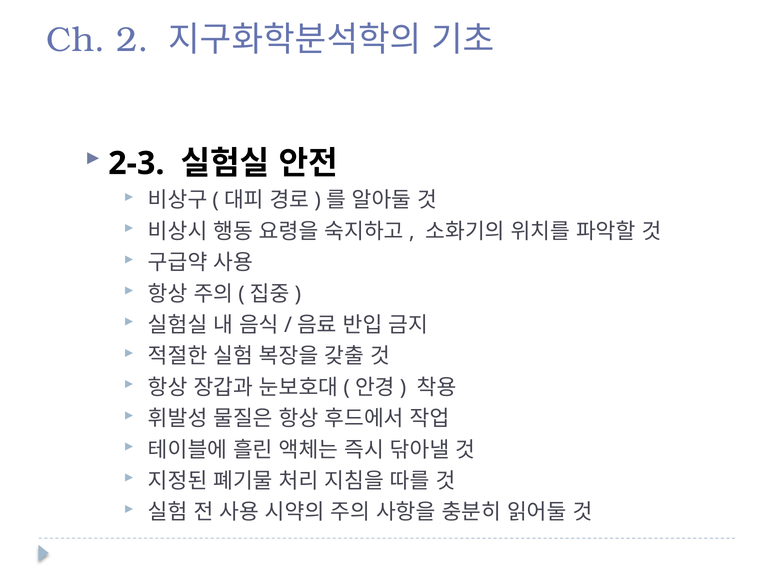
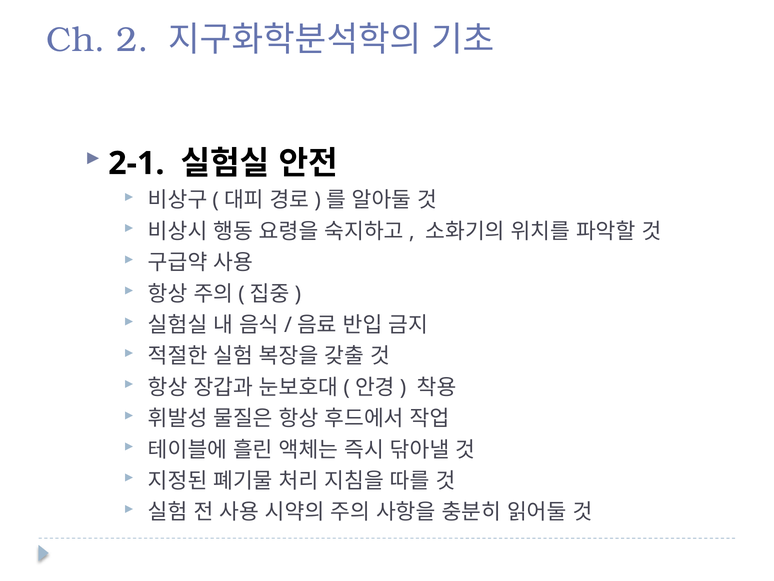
2-3: 2-3 -> 2-1
